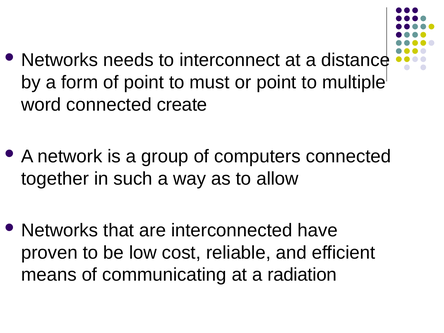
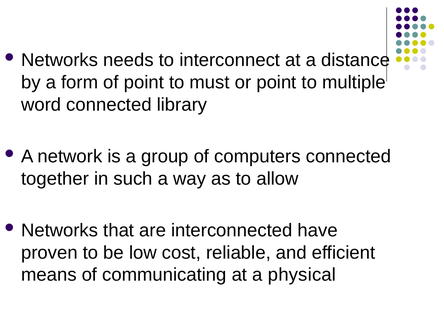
create: create -> library
radiation: radiation -> physical
